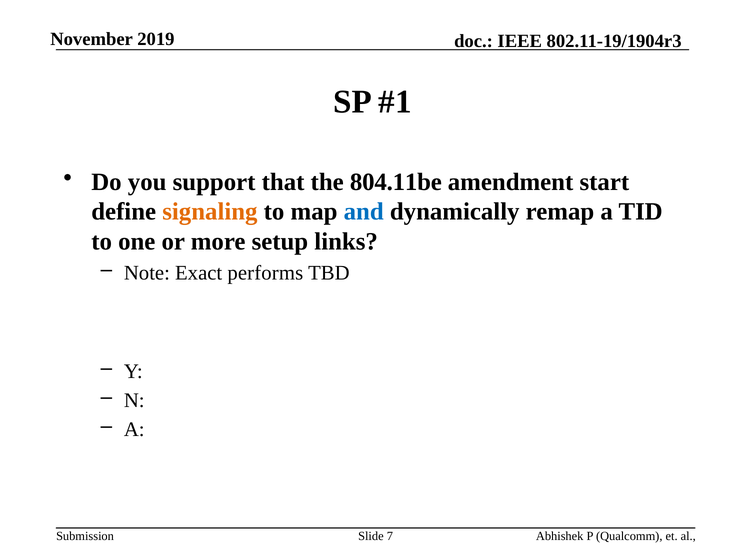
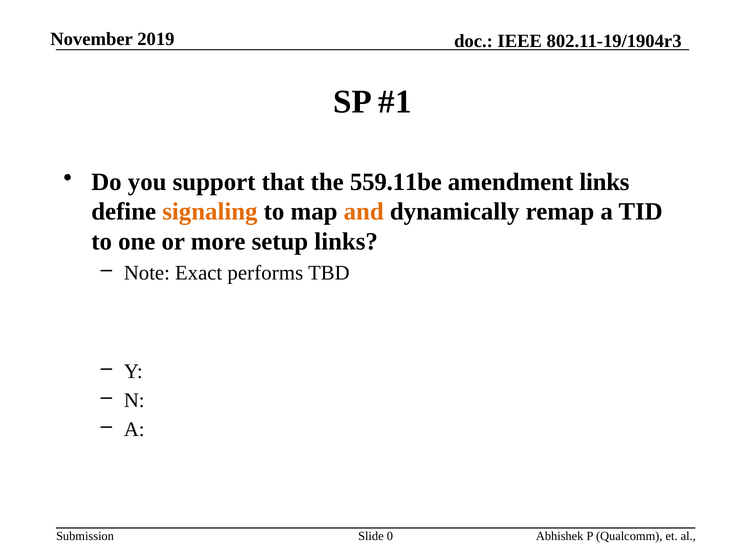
804.11be: 804.11be -> 559.11be
amendment start: start -> links
and colour: blue -> orange
7: 7 -> 0
